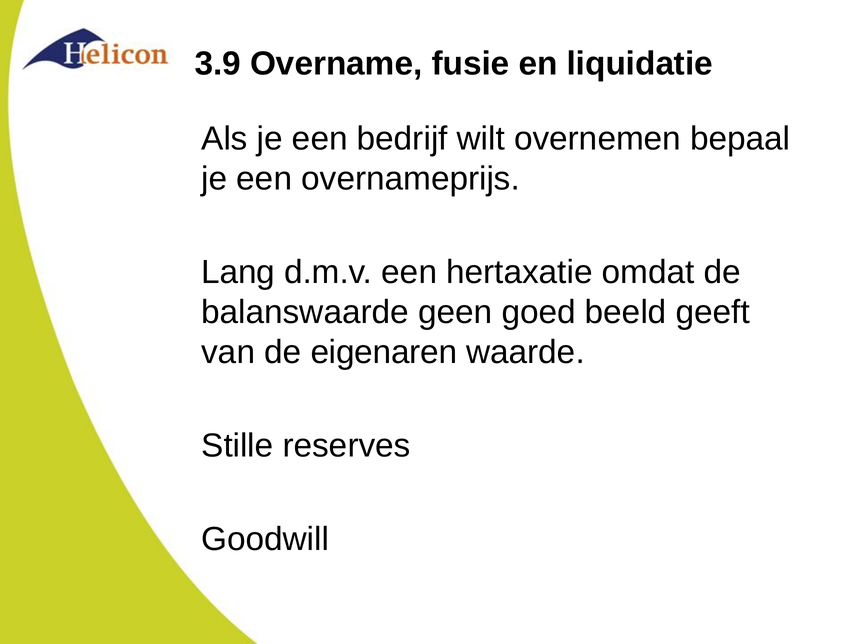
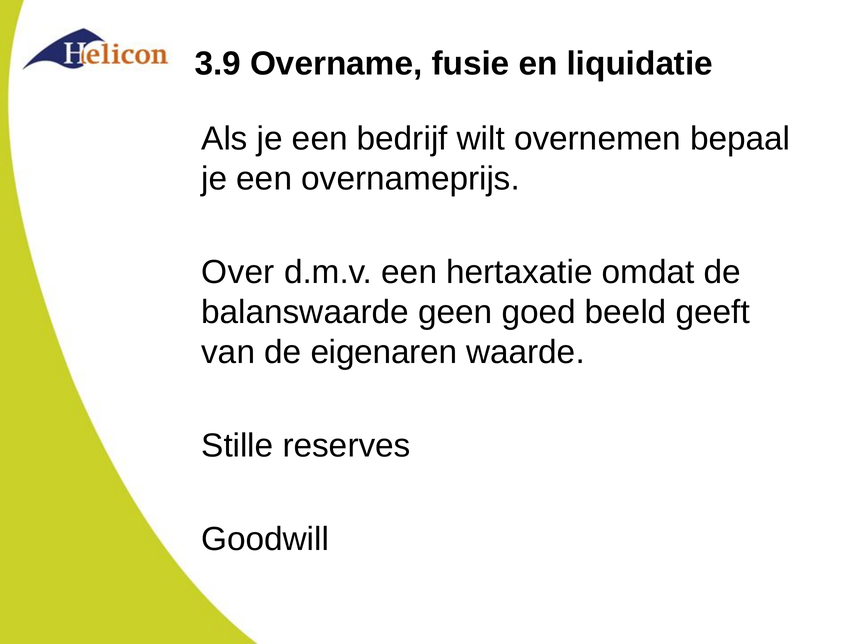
Lang: Lang -> Over
